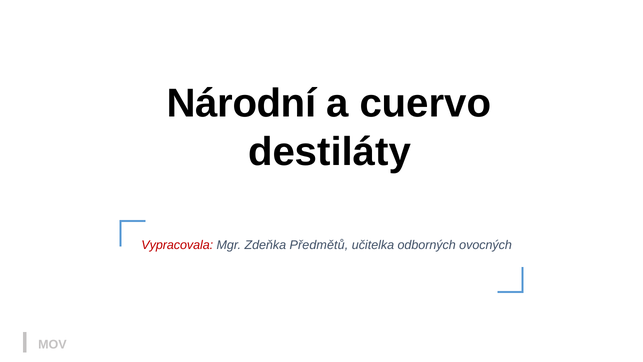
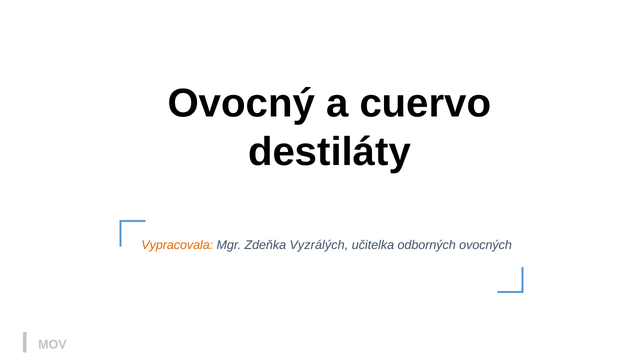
Národní: Národní -> Ovocný
Vypracovala colour: red -> orange
Předmětů: Předmětů -> Vyzrálých
